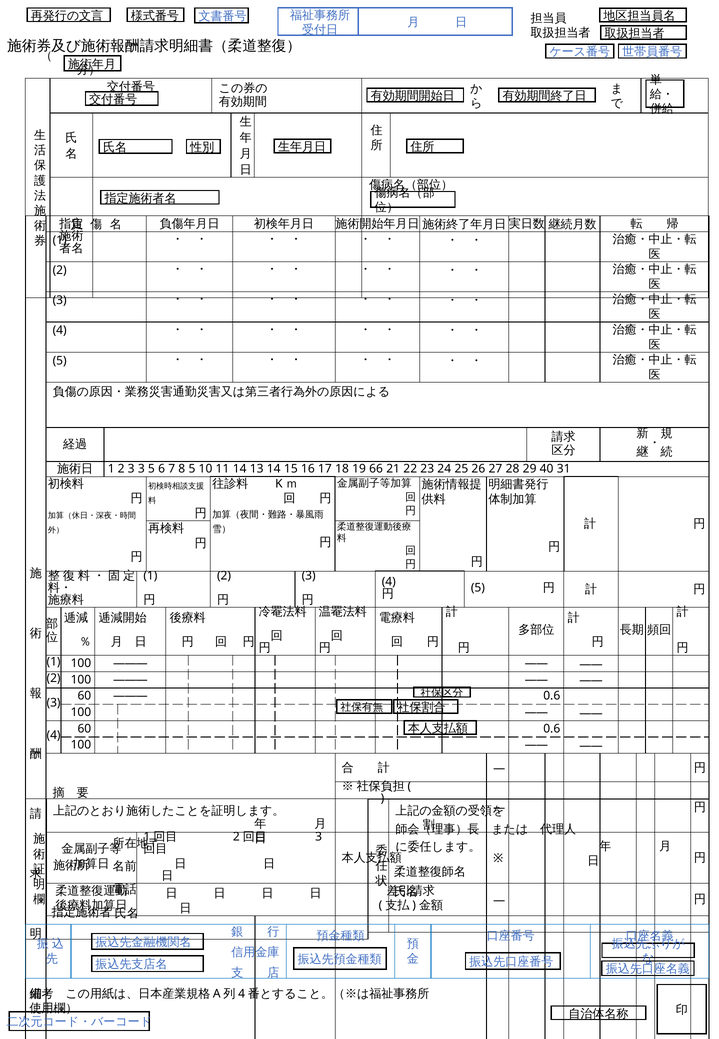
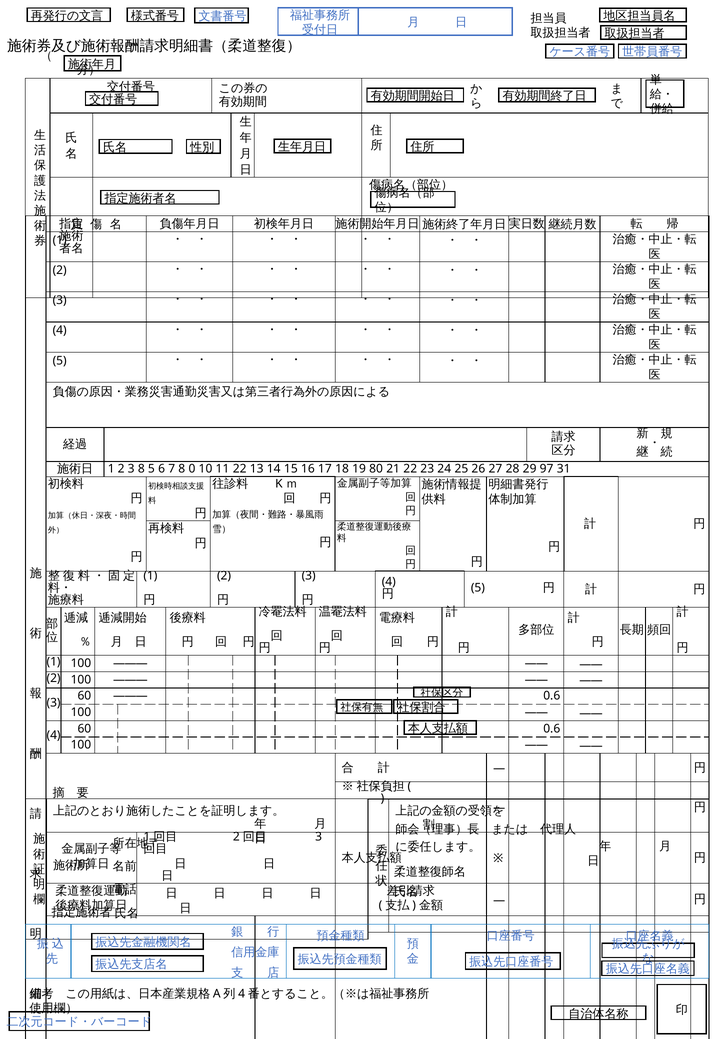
3 3: 3 -> 8
8 5: 5 -> 0
11 14: 14 -> 22
66: 66 -> 80
40: 40 -> 97
